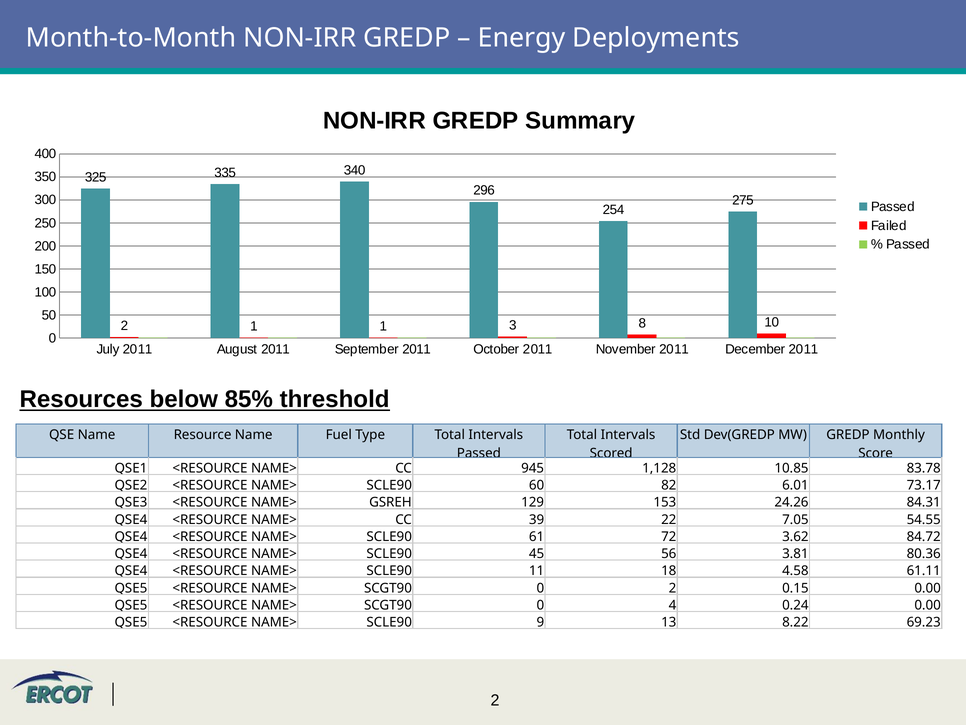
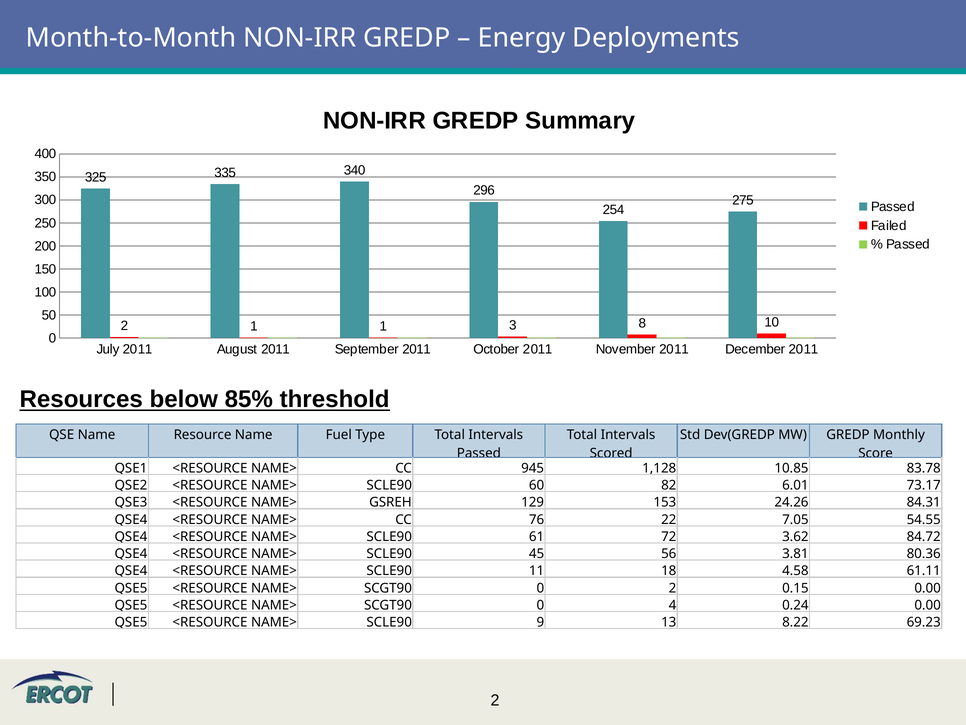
39: 39 -> 76
